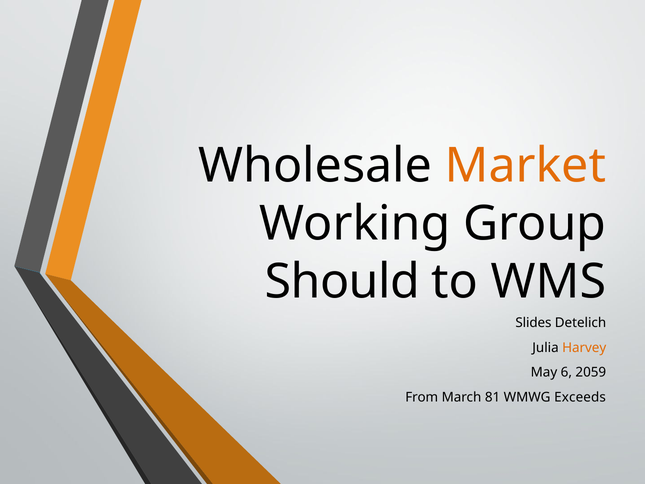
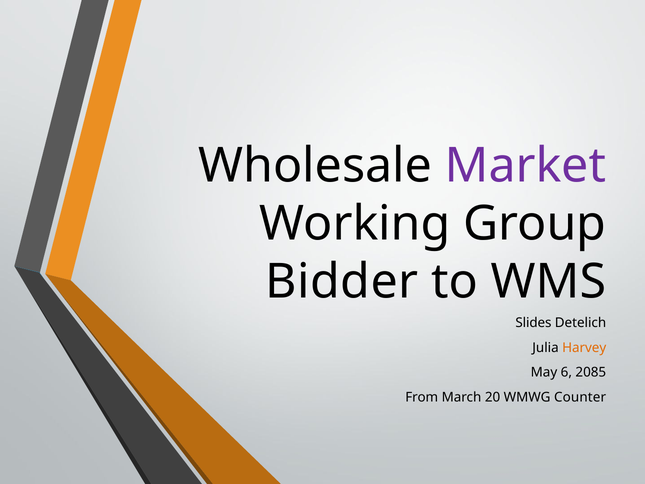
Market colour: orange -> purple
Should: Should -> Bidder
2059: 2059 -> 2085
81: 81 -> 20
Exceeds: Exceeds -> Counter
